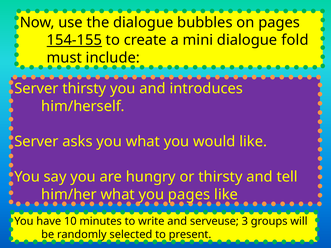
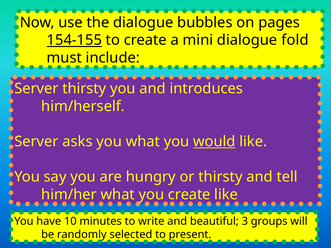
would underline: none -> present
you pages: pages -> create
serveuse: serveuse -> beautiful
